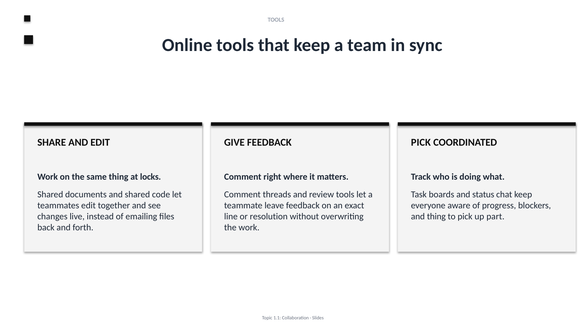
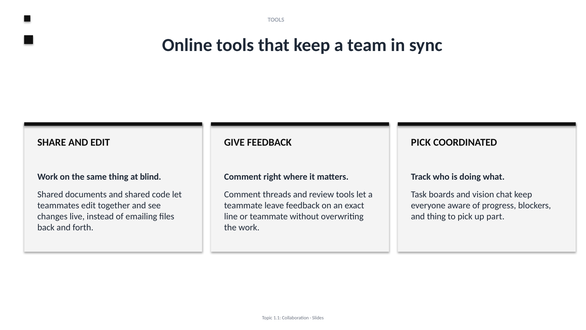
locks: locks -> blind
status: status -> vision
or resolution: resolution -> teammate
